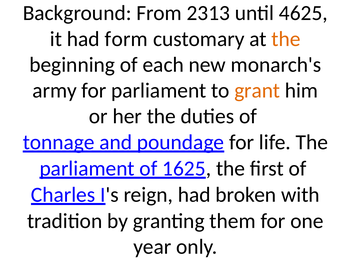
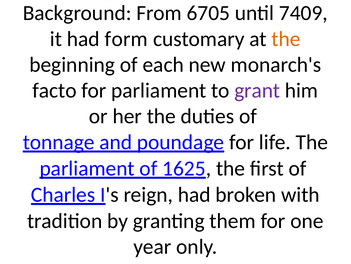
2313: 2313 -> 6705
4625: 4625 -> 7409
army: army -> facto
grant colour: orange -> purple
